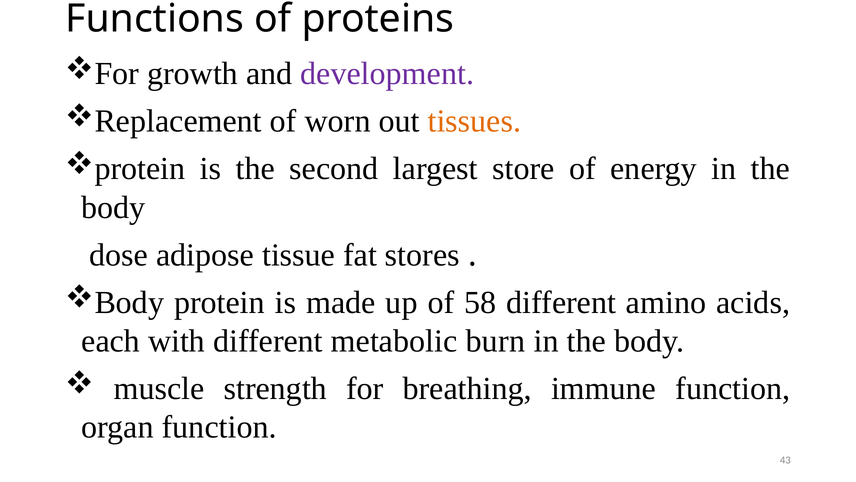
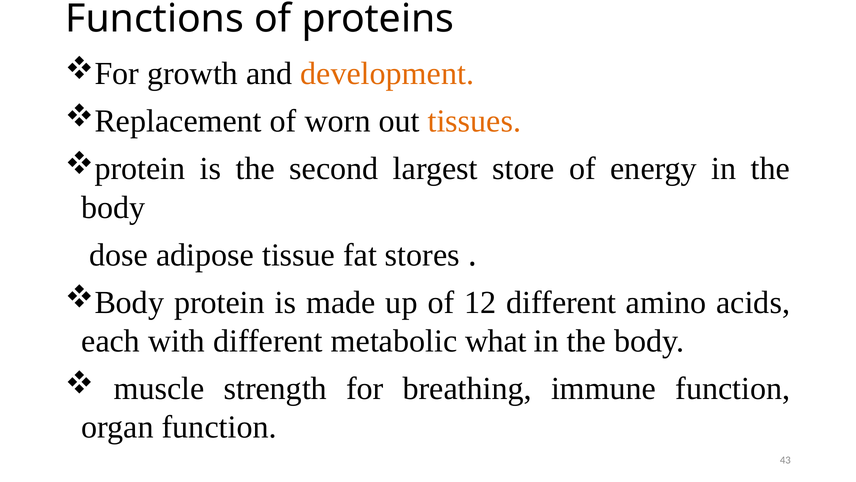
development colour: purple -> orange
58: 58 -> 12
burn: burn -> what
